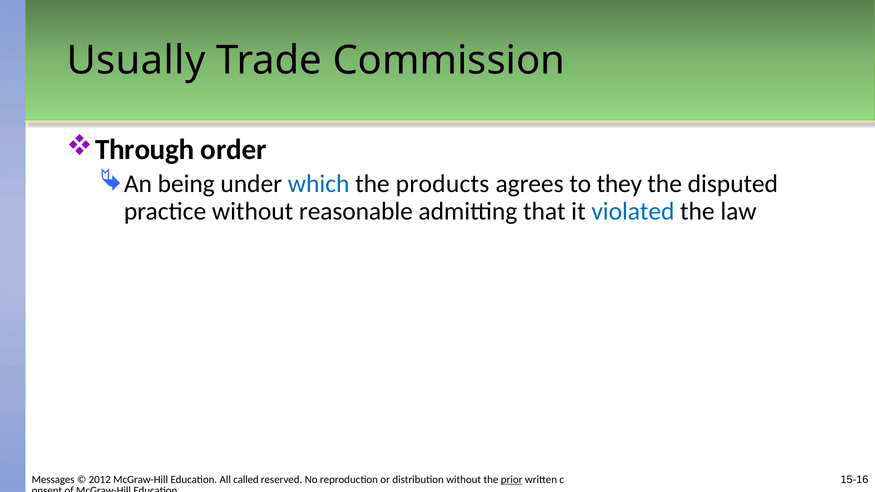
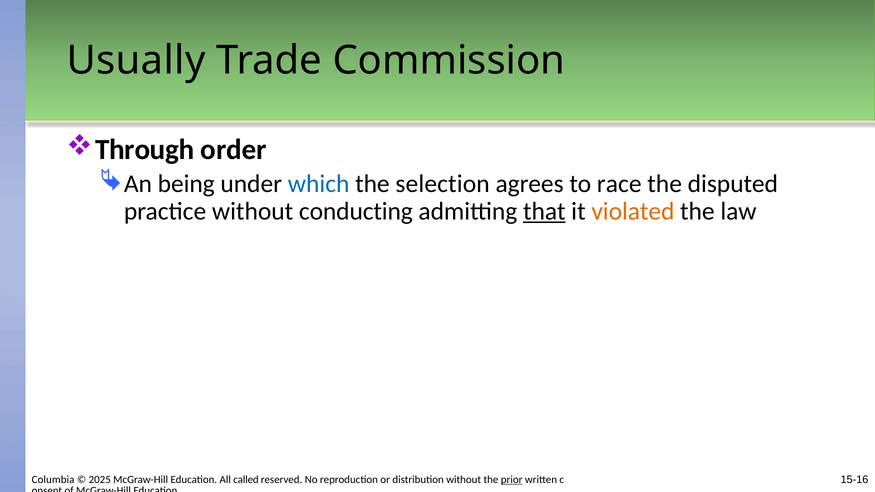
products: products -> selection
they: they -> race
reasonable: reasonable -> conducting
that underline: none -> present
violated colour: blue -> orange
Messages: Messages -> Columbia
2012: 2012 -> 2025
